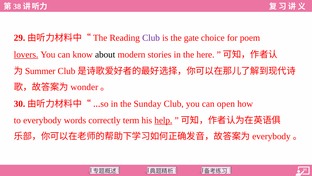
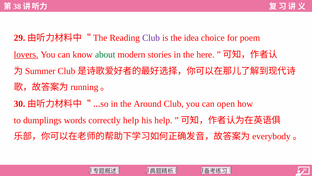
gate: gate -> idea
about colour: black -> green
wonder: wonder -> running
Sunday: Sunday -> Around
to everybody: everybody -> dumplings
correctly term: term -> help
help at (163, 120) underline: present -> none
